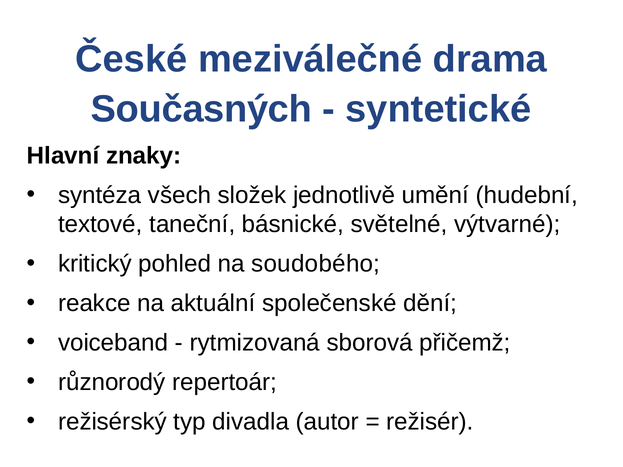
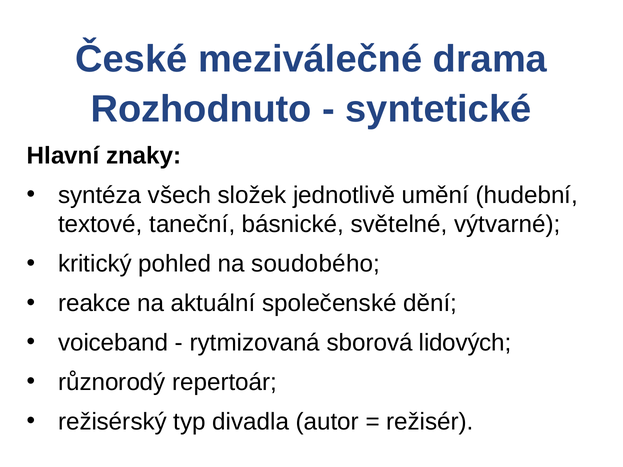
Současných: Současných -> Rozhodnuto
přičemž: přičemž -> lidových
